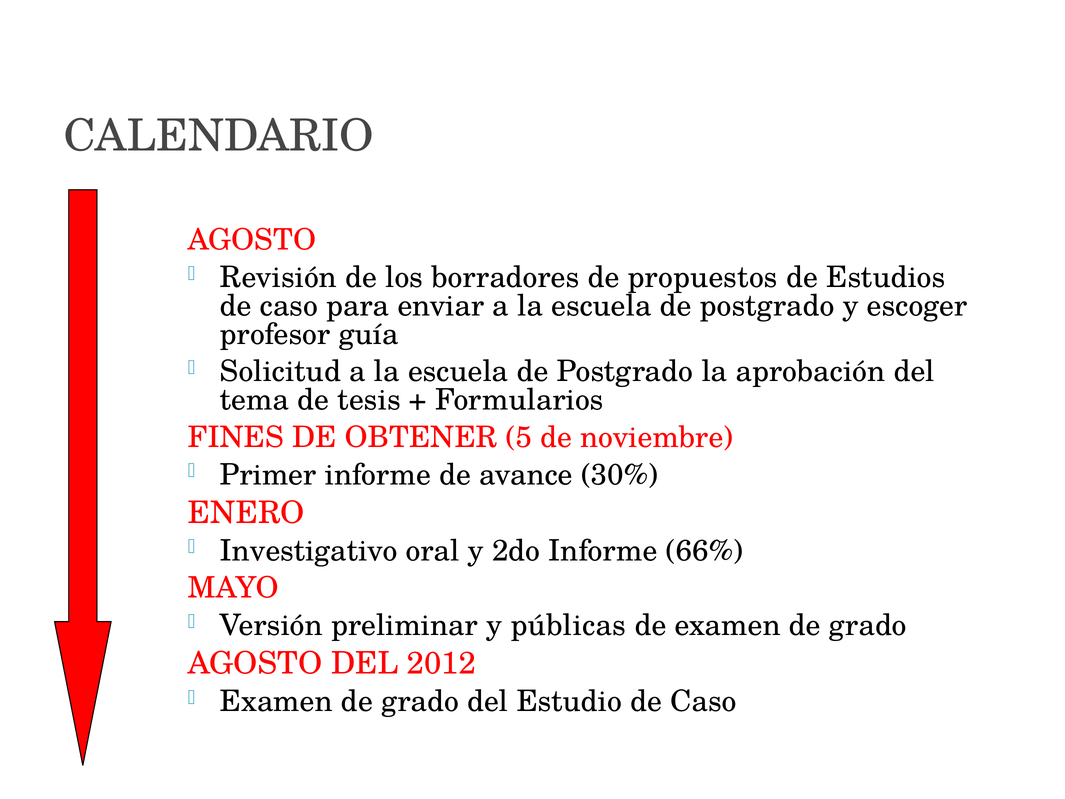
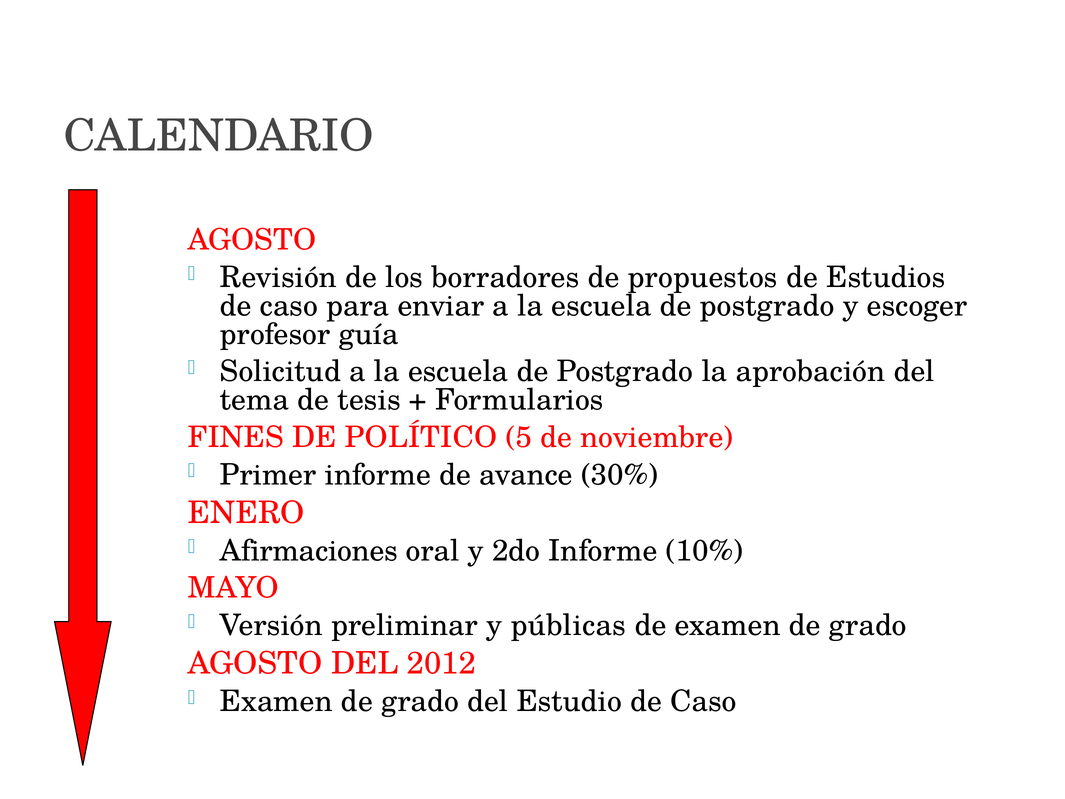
OBTENER: OBTENER -> POLÍTICO
Investigativo: Investigativo -> Afirmaciones
66%: 66% -> 10%
